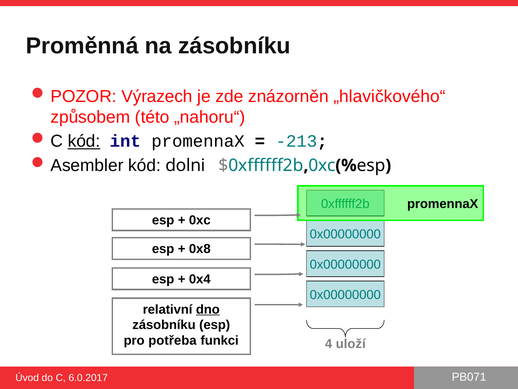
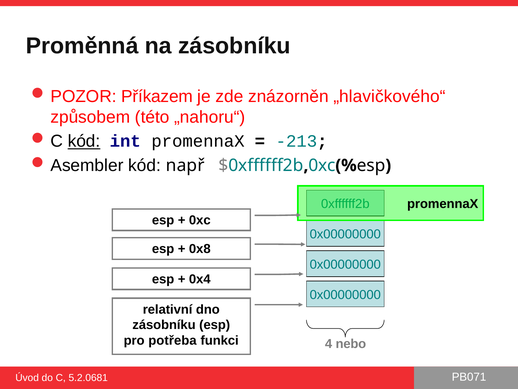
Výrazech: Výrazech -> Příkazem
dolni: dolni -> např
dno underline: present -> none
uloží: uloží -> nebo
6.0.2017: 6.0.2017 -> 5.2.0681
